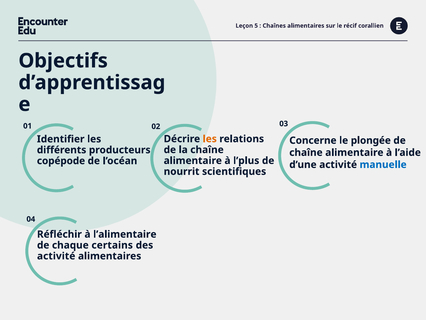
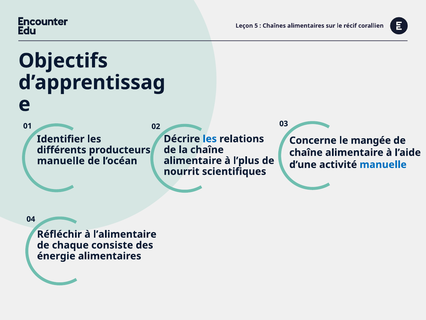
les at (210, 139) colour: orange -> blue
plongée: plongée -> mangée
copépode at (61, 161): copépode -> manuelle
certains: certains -> consiste
activité at (56, 256): activité -> énergie
